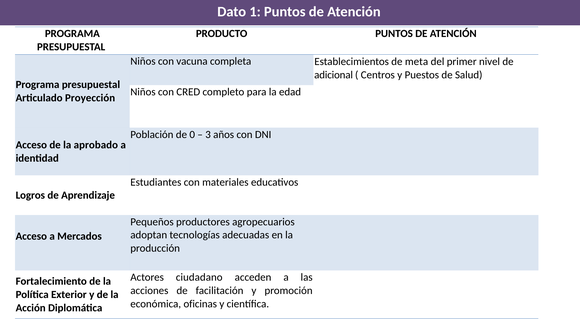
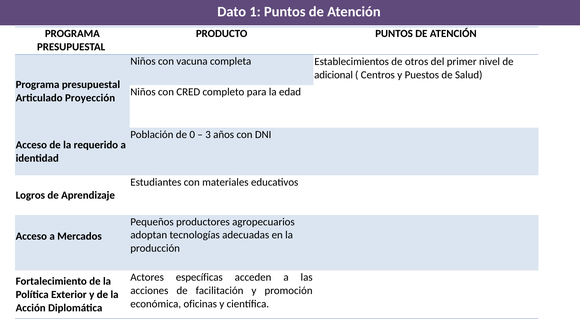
meta: meta -> otros
aprobado: aprobado -> requerido
ciudadano: ciudadano -> específicas
